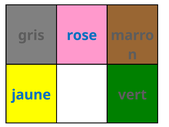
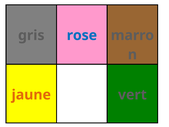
jaune colour: blue -> orange
